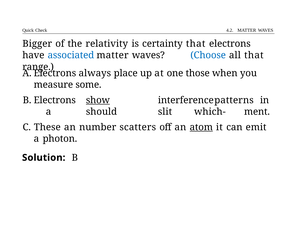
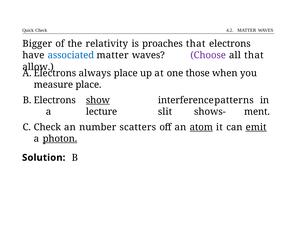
certainty: certainty -> proaches
Choose colour: blue -> purple
range: range -> allow
measure some: some -> place
should: should -> lecture
which-: which- -> shows-
These at (47, 127): These -> Check
emit underline: none -> present
photon underline: none -> present
